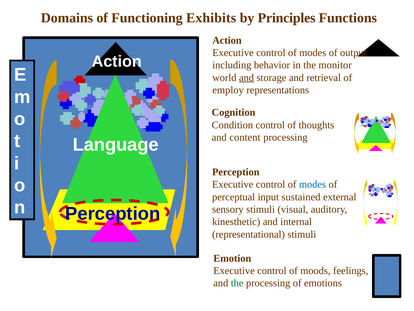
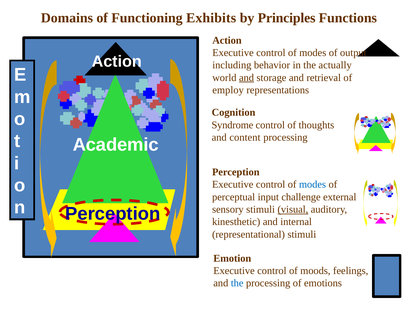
monitor: monitor -> actually
Condition: Condition -> Syndrome
Language: Language -> Academic
sustained: sustained -> challenge
visual underline: none -> present
the at (237, 283) colour: green -> blue
